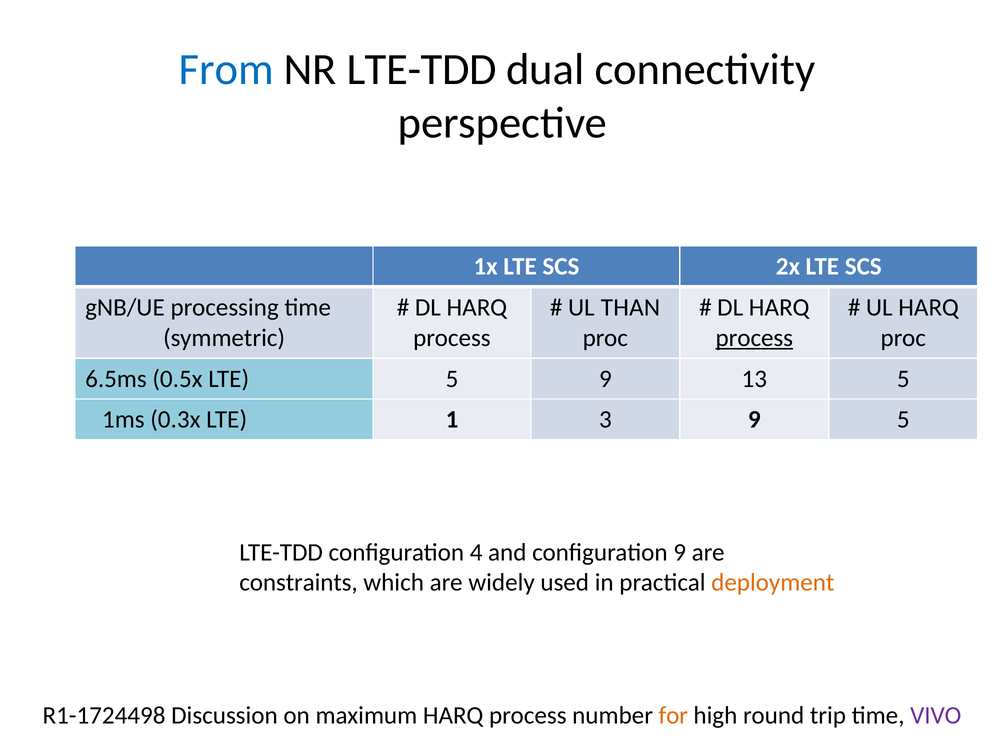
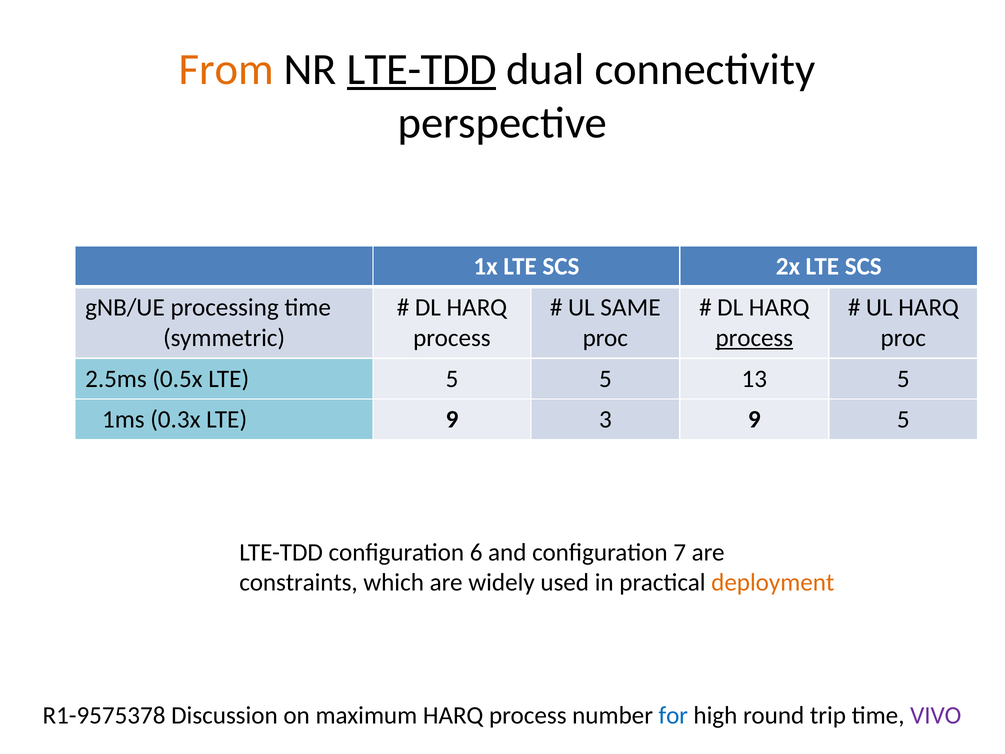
From colour: blue -> orange
LTE-TDD at (422, 69) underline: none -> present
THAN: THAN -> SAME
6.5ms: 6.5ms -> 2.5ms
5 9: 9 -> 5
LTE 1: 1 -> 9
4: 4 -> 6
configuration 9: 9 -> 7
R1-1724498: R1-1724498 -> R1-9575378
for colour: orange -> blue
